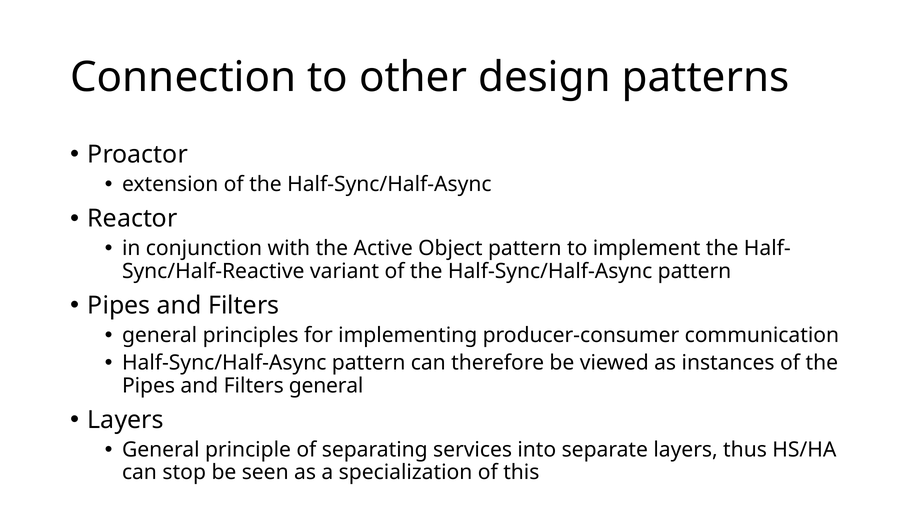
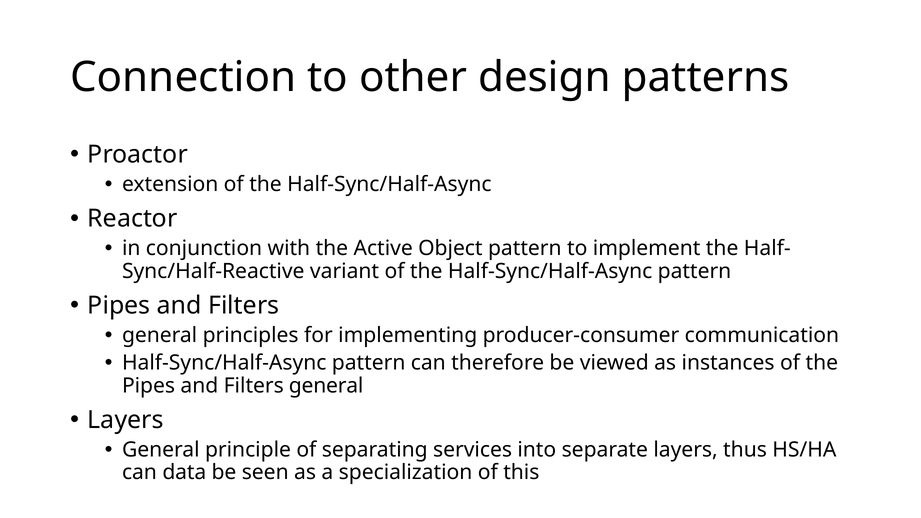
stop: stop -> data
